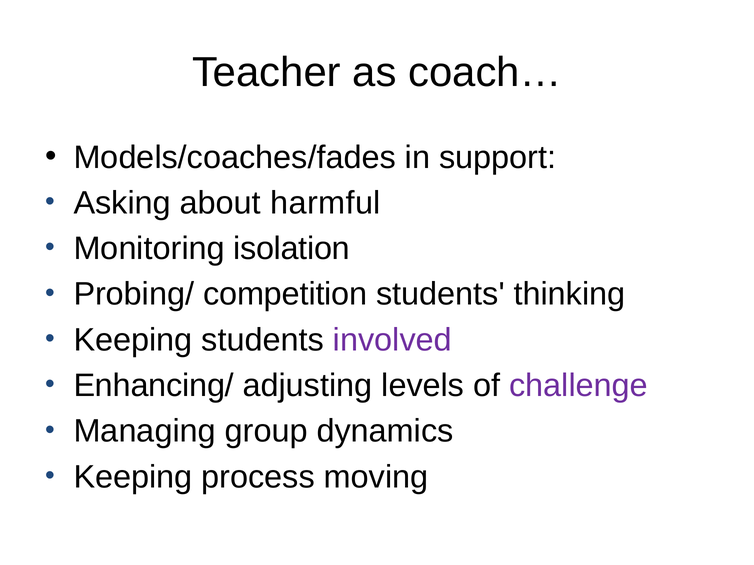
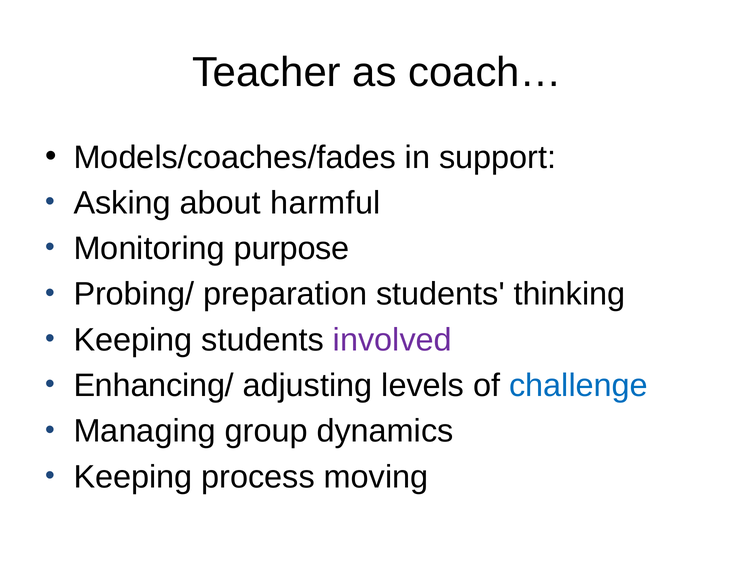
isolation: isolation -> purpose
competition: competition -> preparation
challenge colour: purple -> blue
